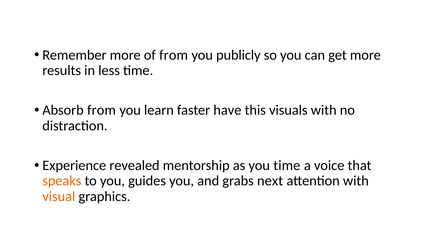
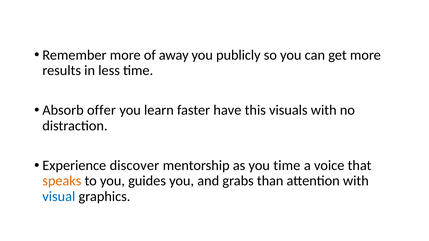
of from: from -> away
Absorb from: from -> offer
revealed: revealed -> discover
next: next -> than
visual colour: orange -> blue
